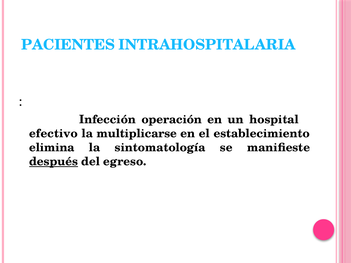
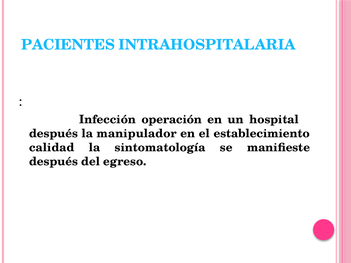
efectivo at (54, 134): efectivo -> después
multiplicarse: multiplicarse -> manipulador
elimina: elimina -> calidad
después at (54, 162) underline: present -> none
